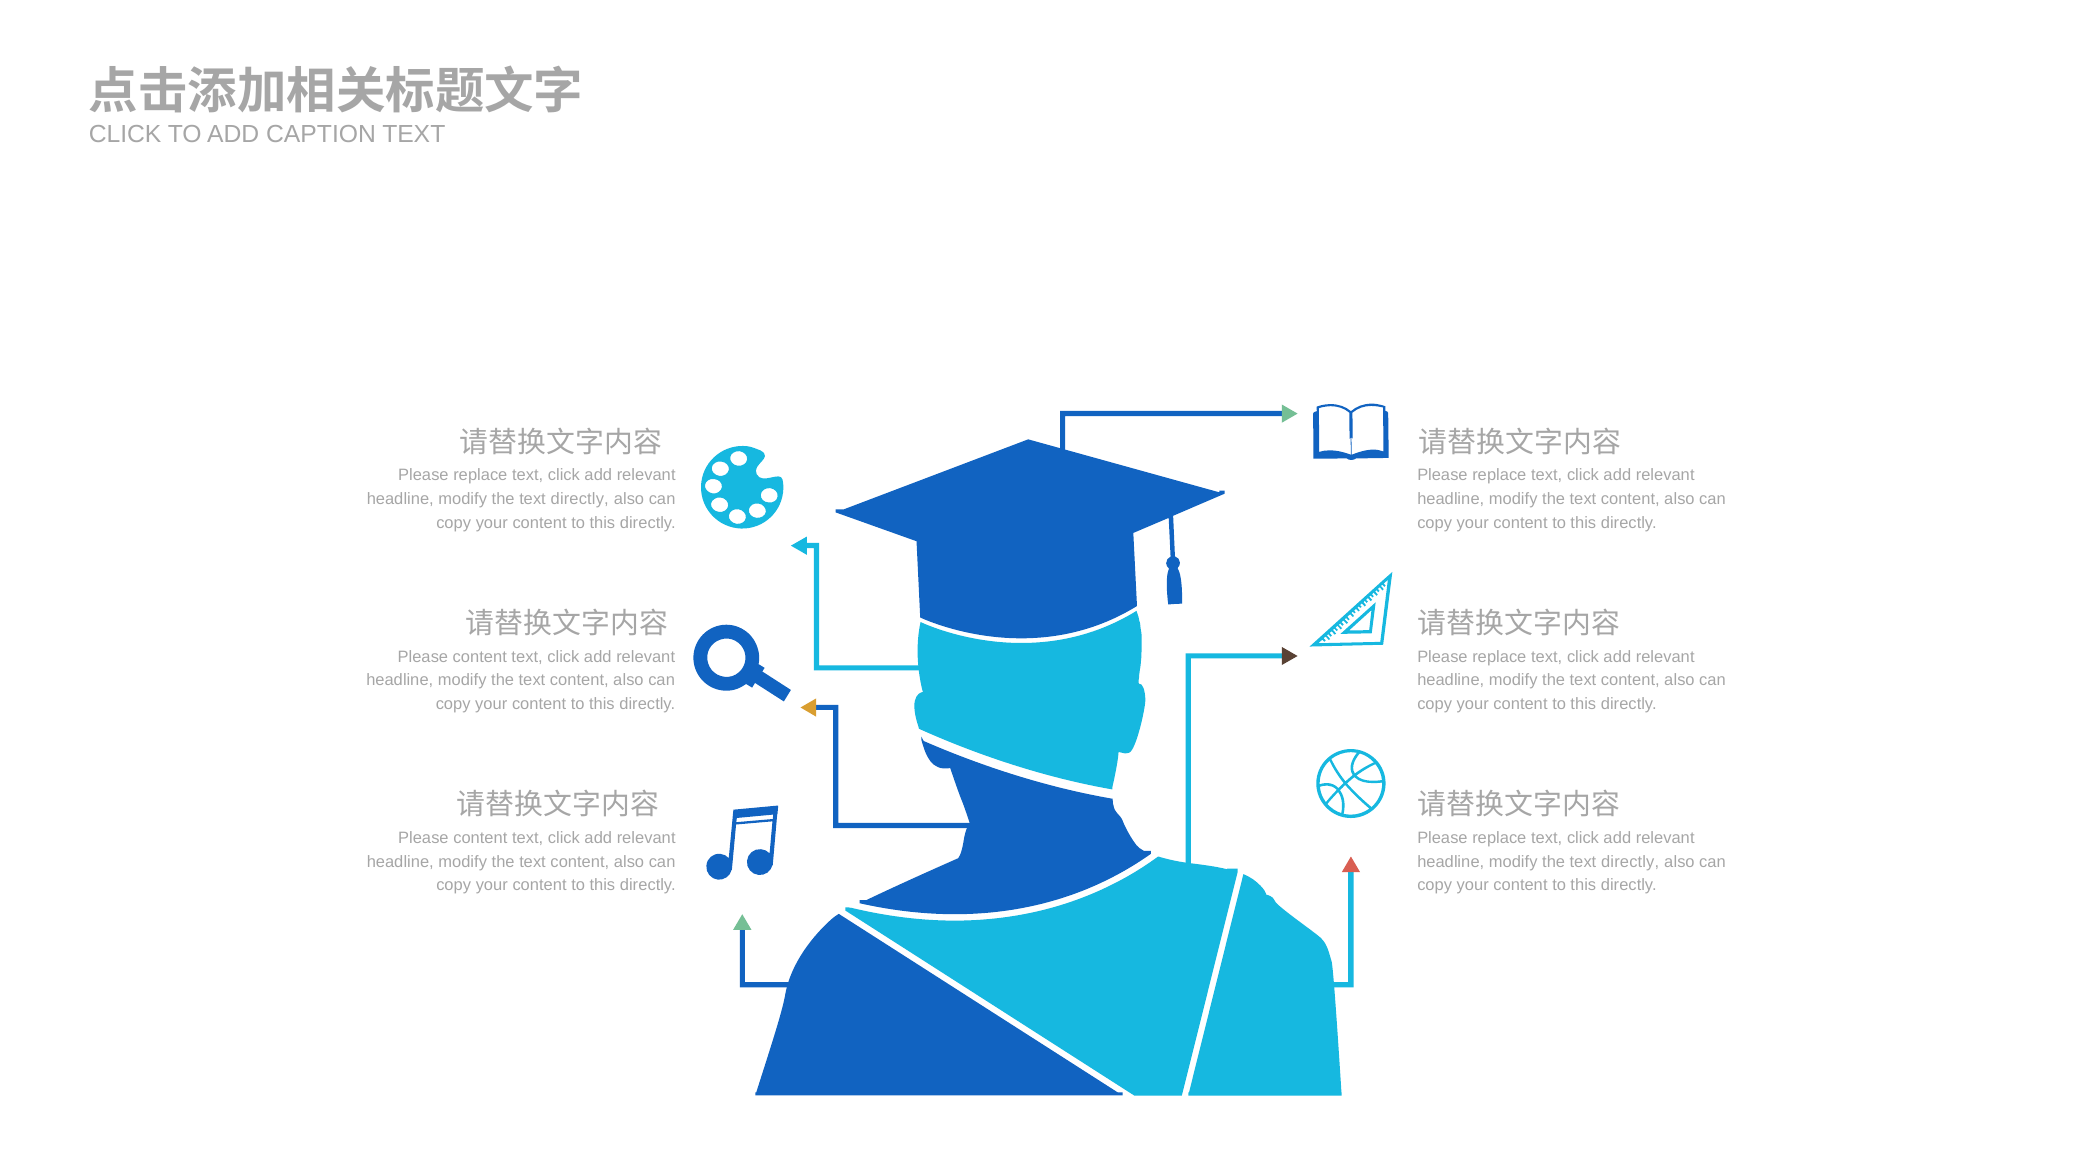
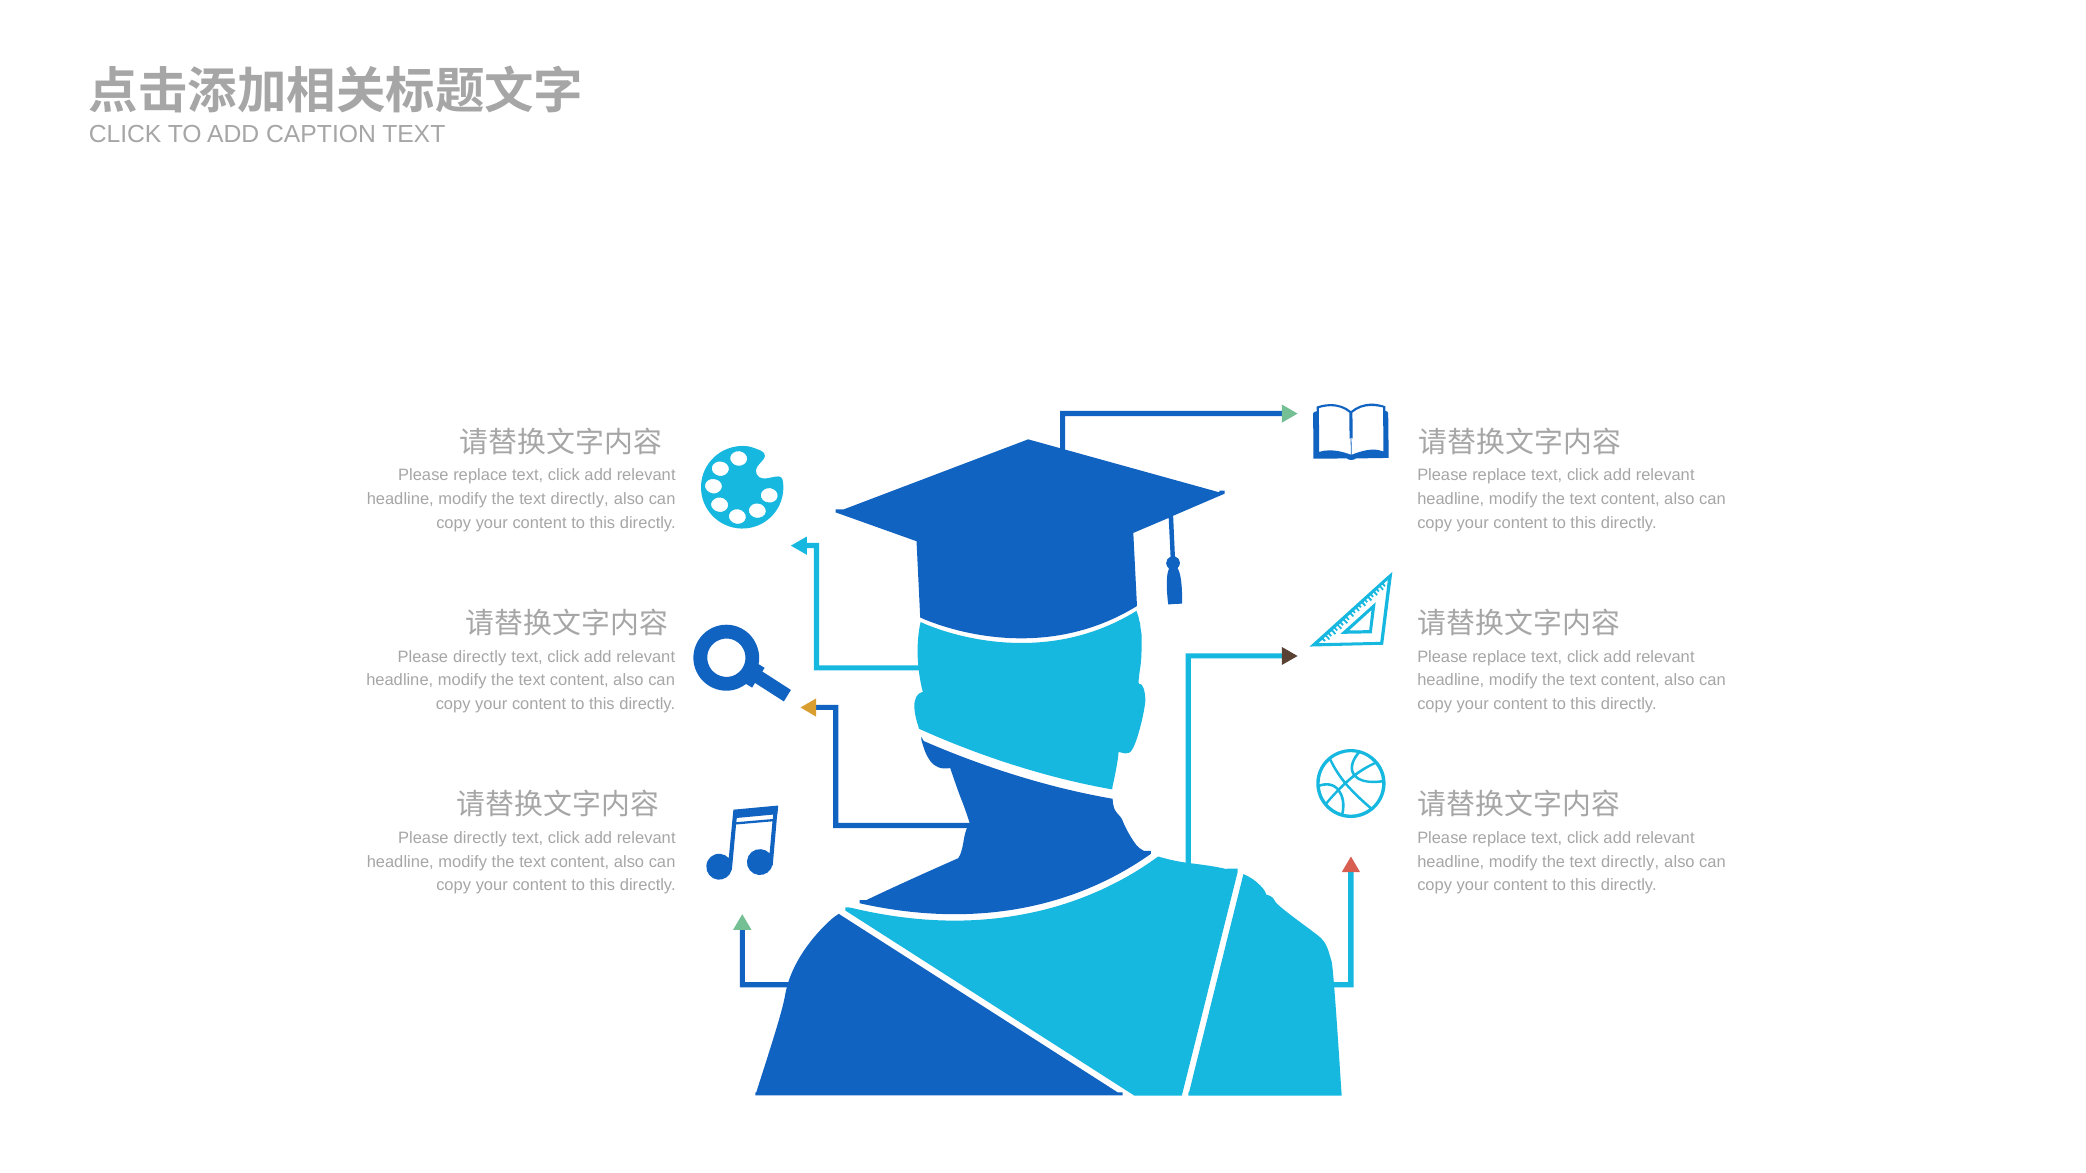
content at (480, 657): content -> directly
content at (480, 838): content -> directly
